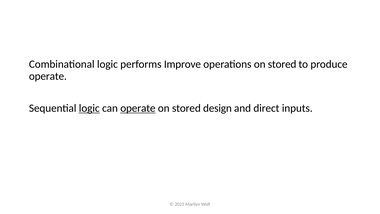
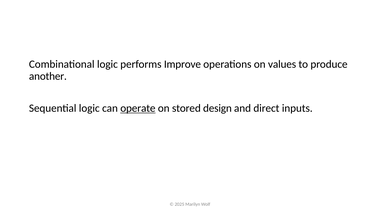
operations on stored: stored -> values
operate at (48, 76): operate -> another
logic at (89, 108) underline: present -> none
